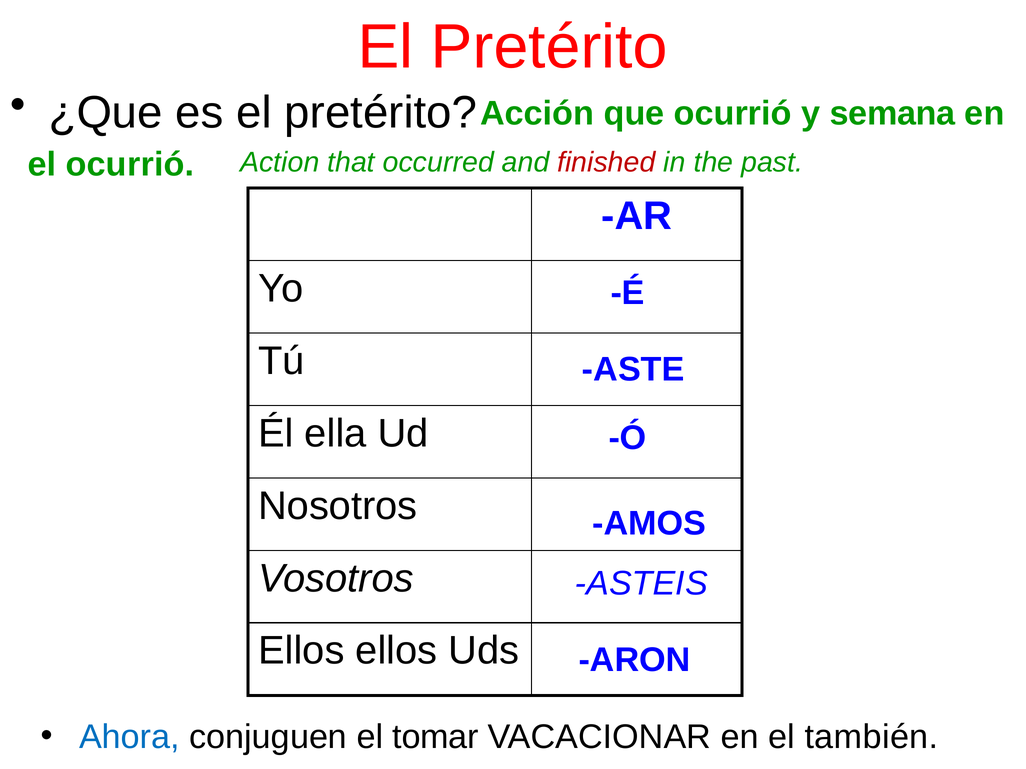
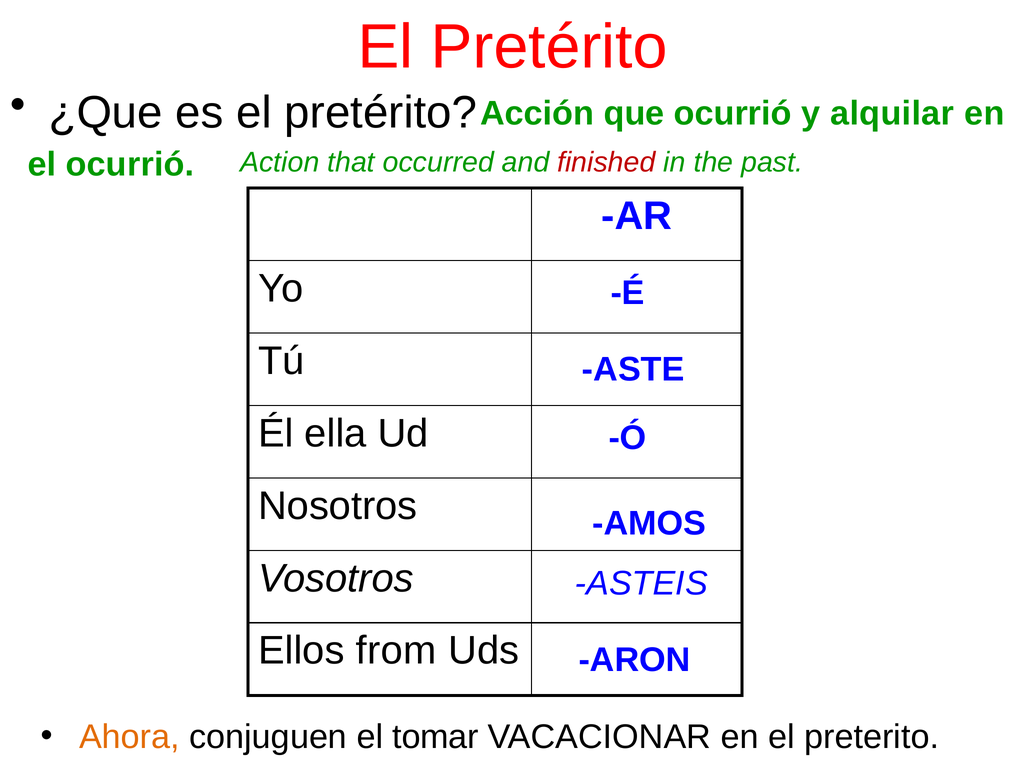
semana: semana -> alquilar
Ellos ellos: ellos -> from
Ahora colour: blue -> orange
también: también -> preterito
